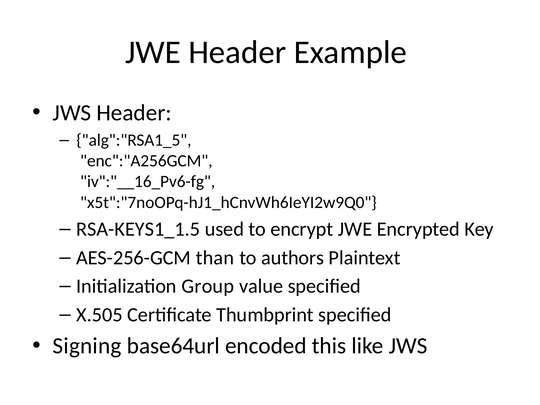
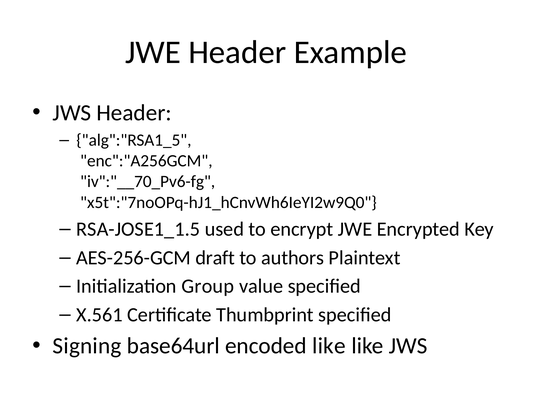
iv":"__16_Pv6-fg: iv":"__16_Pv6-fg -> iv":"__70_Pv6-fg
RSA-KEYS1_1.5: RSA-KEYS1_1.5 -> RSA-JOSE1_1.5
than: than -> draft
X.505: X.505 -> X.561
encoded this: this -> like
